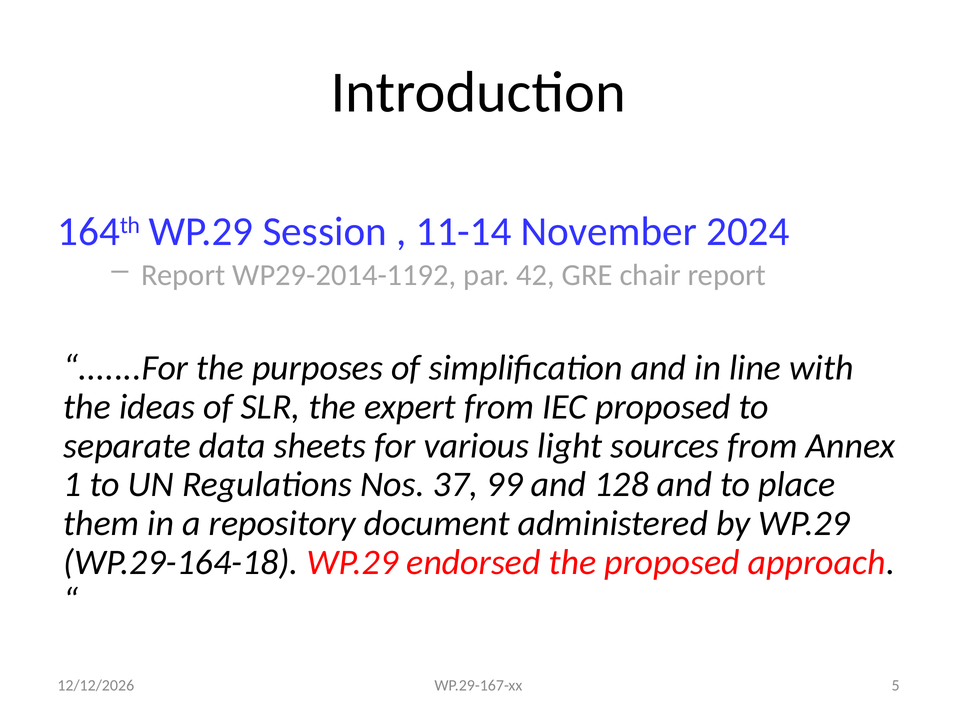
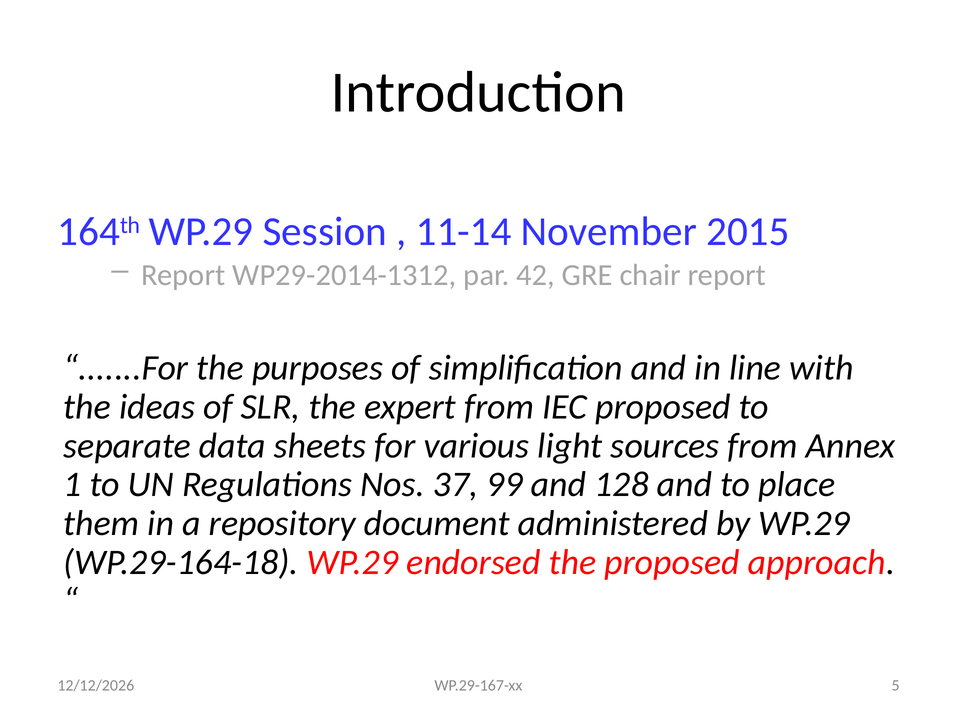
2024: 2024 -> 2015
WP29-2014-1192: WP29-2014-1192 -> WP29-2014-1312
